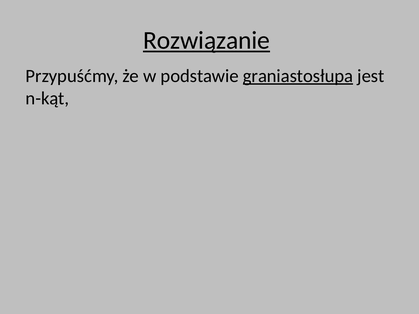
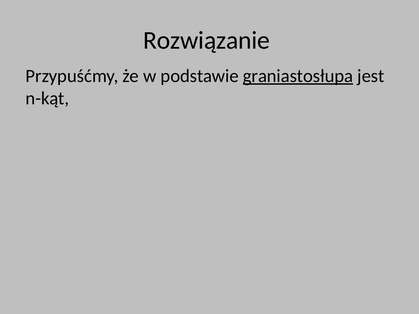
Rozwiązanie underline: present -> none
